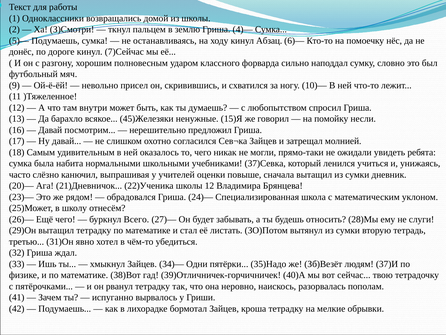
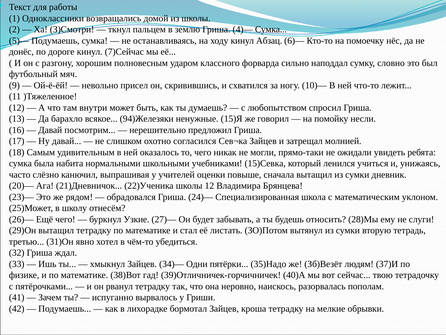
45)Железяки: 45)Железяки -> 94)Железяки
37)Севка: 37)Севка -> 15)Севка
Всего: Всего -> Узкие
